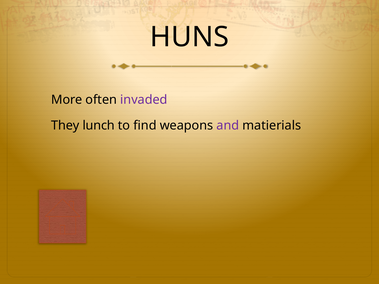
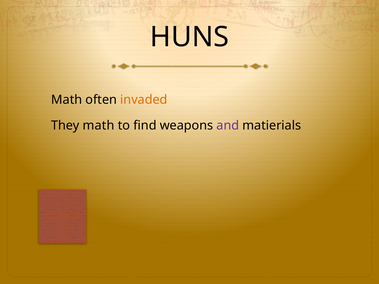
More at (67, 100): More -> Math
invaded colour: purple -> orange
They lunch: lunch -> math
